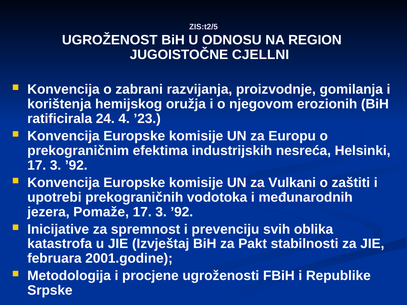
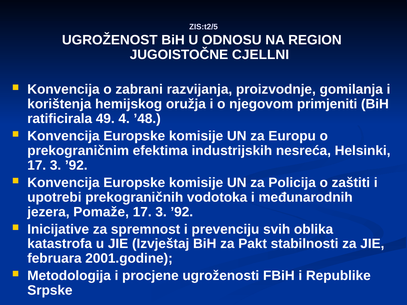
erozionih: erozionih -> primjeniti
24: 24 -> 49
’23: ’23 -> ’48
Vulkani: Vulkani -> Policija
